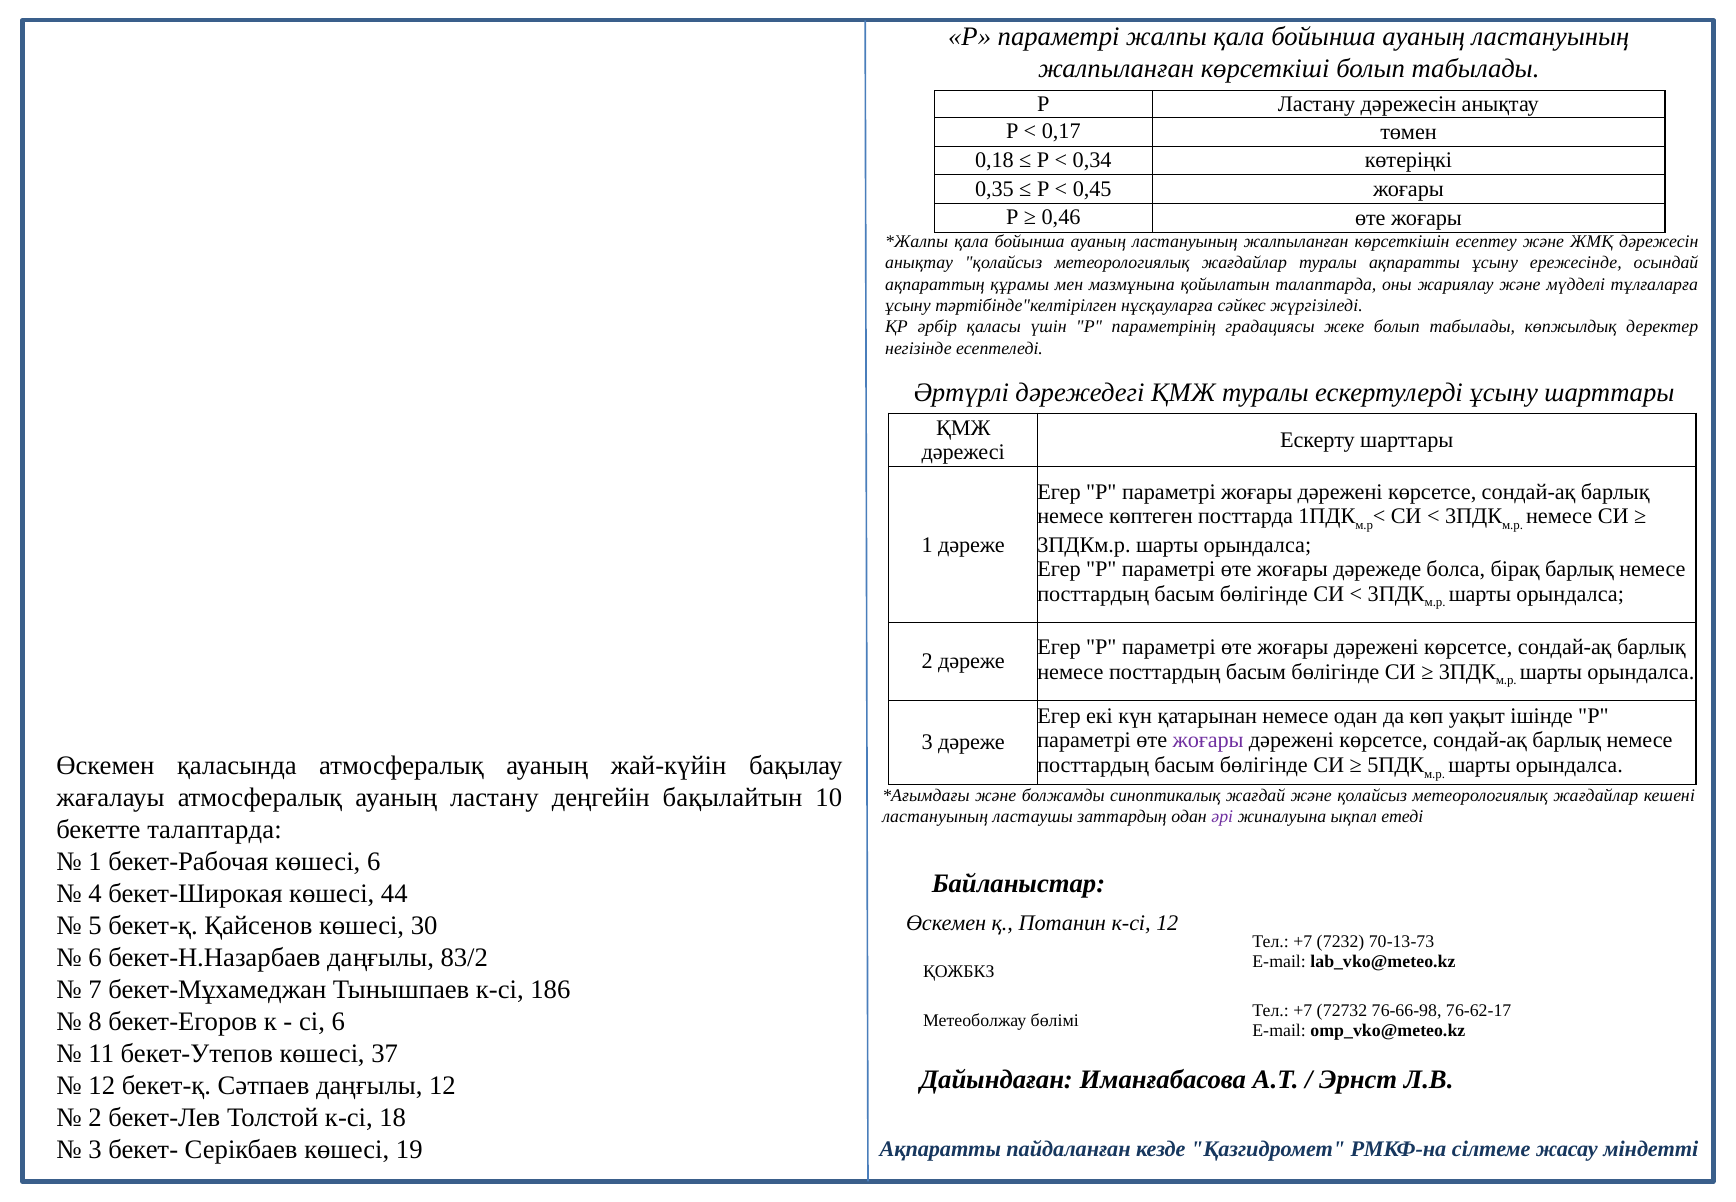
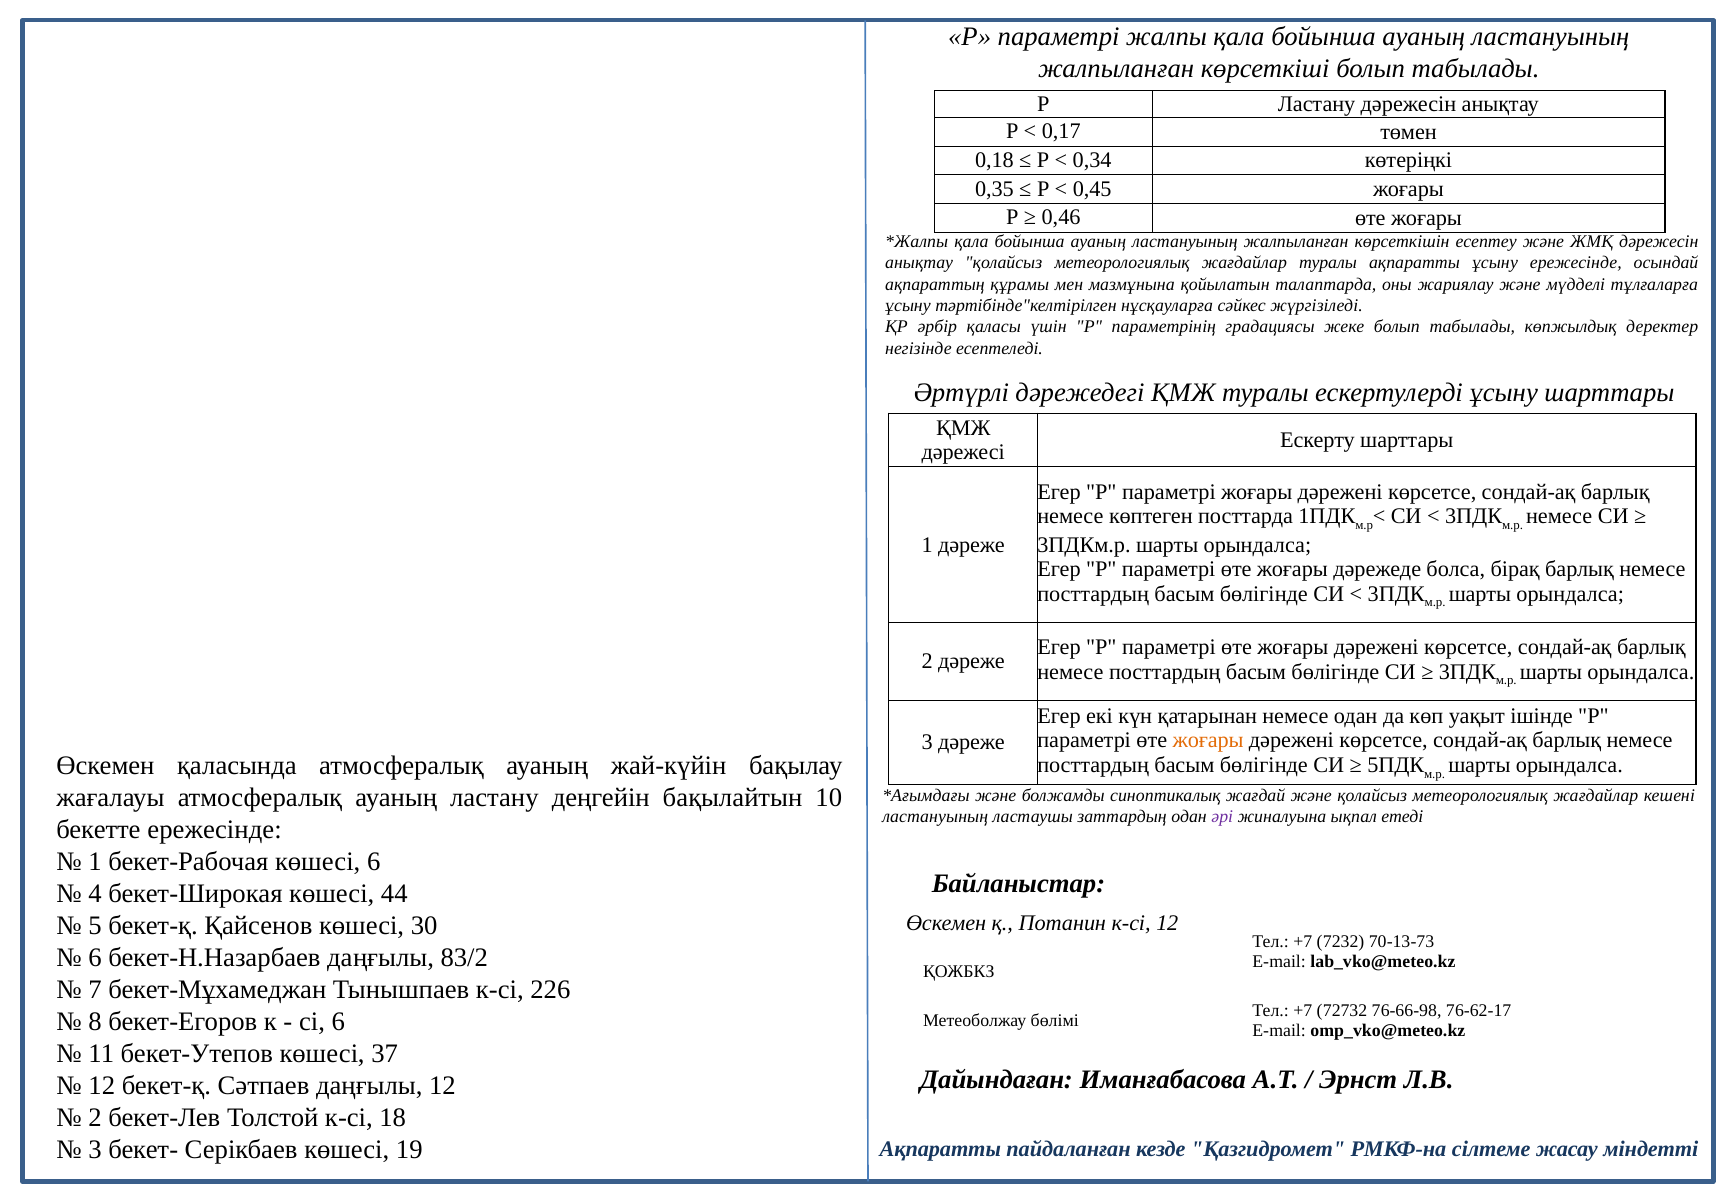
жоғары at (1208, 740) colour: purple -> orange
бекетте талаптарда: талаптарда -> ережесінде
186: 186 -> 226
